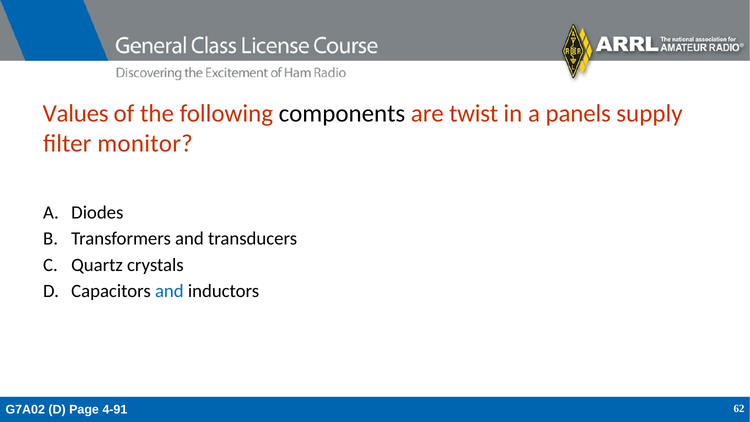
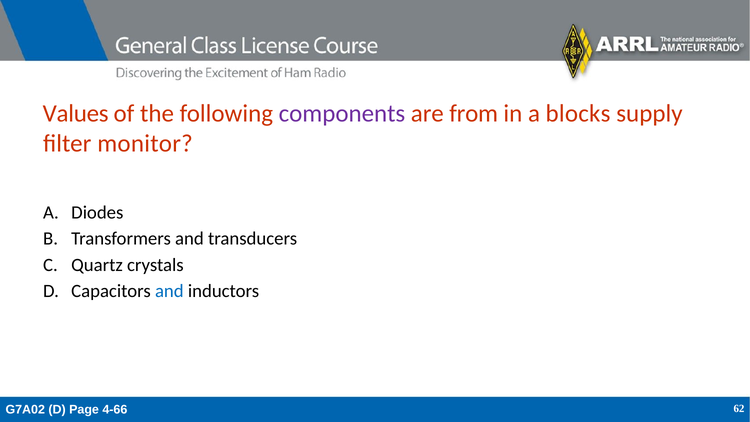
components colour: black -> purple
twist: twist -> from
panels: panels -> blocks
4-91: 4-91 -> 4-66
